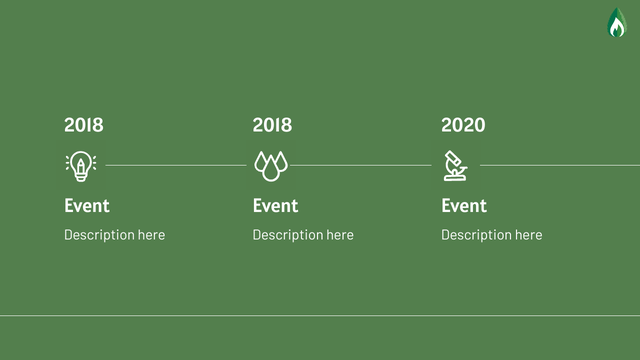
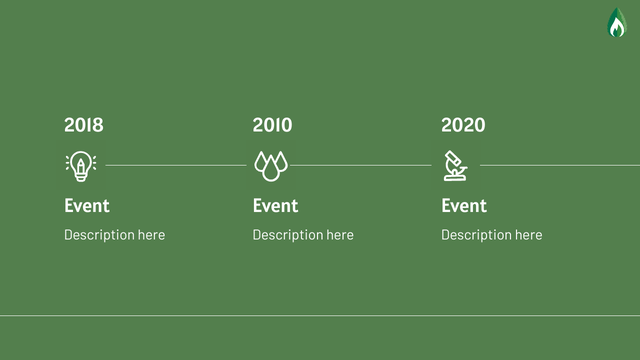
2018 2018: 2018 -> 2010
